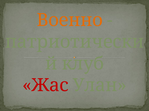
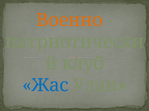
Жас colour: red -> blue
